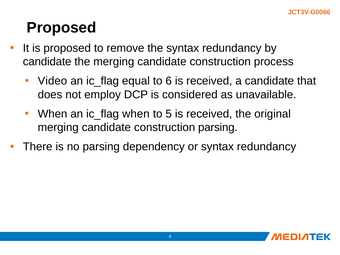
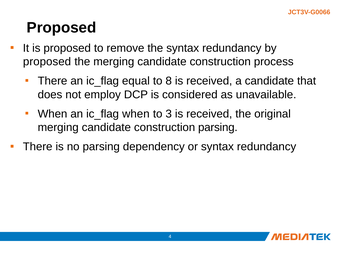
candidate at (47, 62): candidate -> proposed
Video at (52, 81): Video -> There
6: 6 -> 8
5: 5 -> 3
